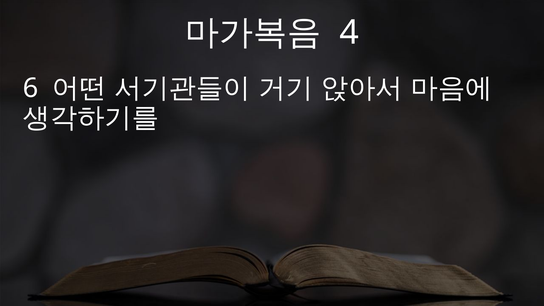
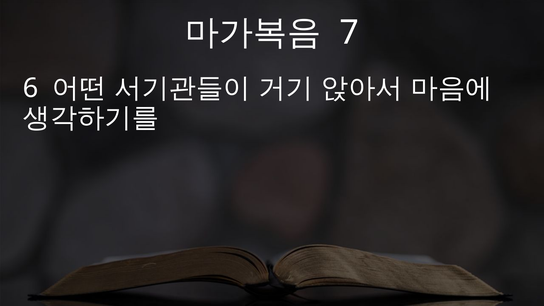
4: 4 -> 7
